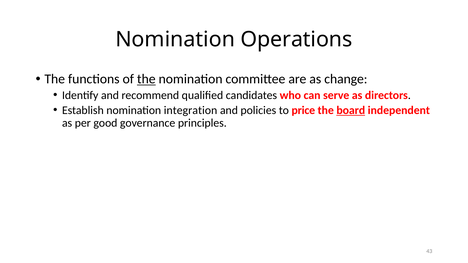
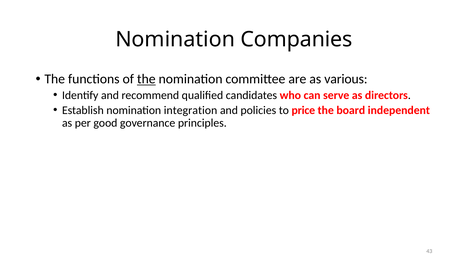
Operations: Operations -> Companies
change: change -> various
board underline: present -> none
